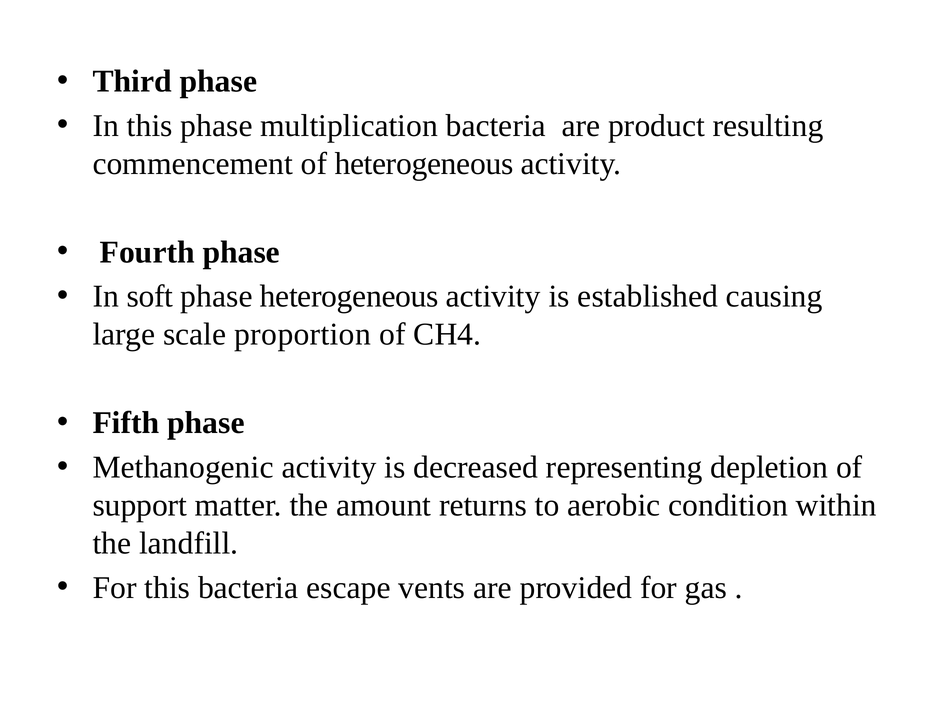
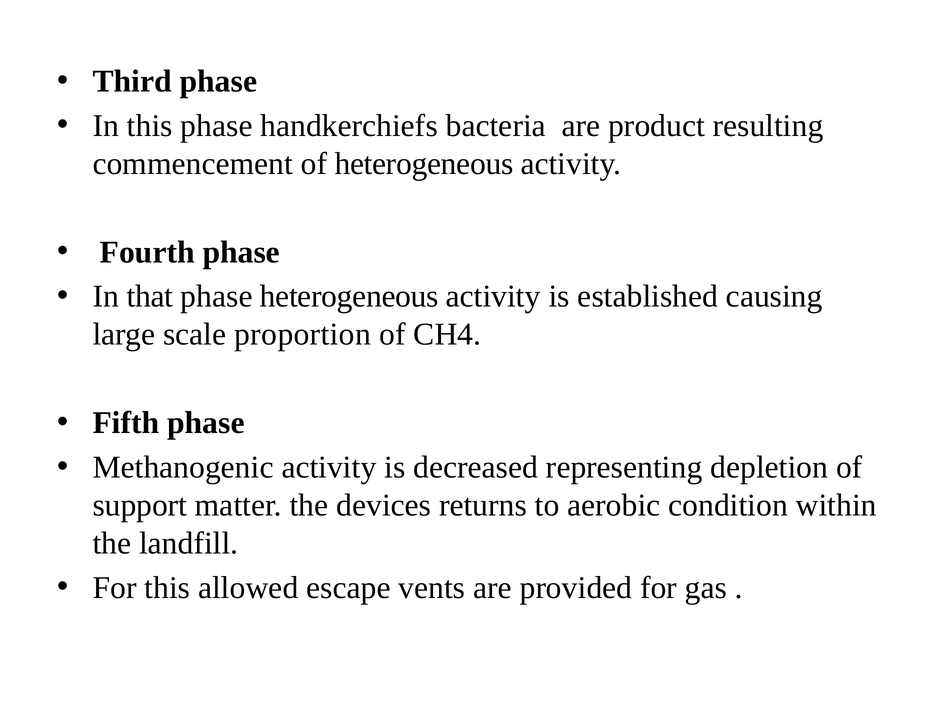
multiplication: multiplication -> handkerchiefs
soft: soft -> that
amount: amount -> devices
this bacteria: bacteria -> allowed
